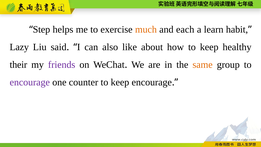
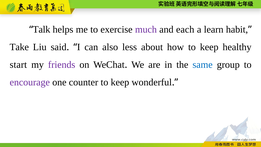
Step: Step -> Talk
much colour: orange -> purple
Lazy: Lazy -> Take
like: like -> less
their: their -> start
same colour: orange -> blue
keep encourage: encourage -> wonderful
